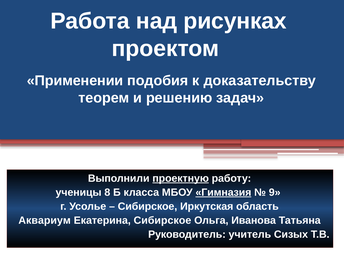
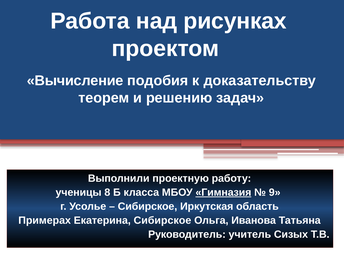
Применении: Применении -> Вычисление
проектную underline: present -> none
Аквариум: Аквариум -> Примерах
